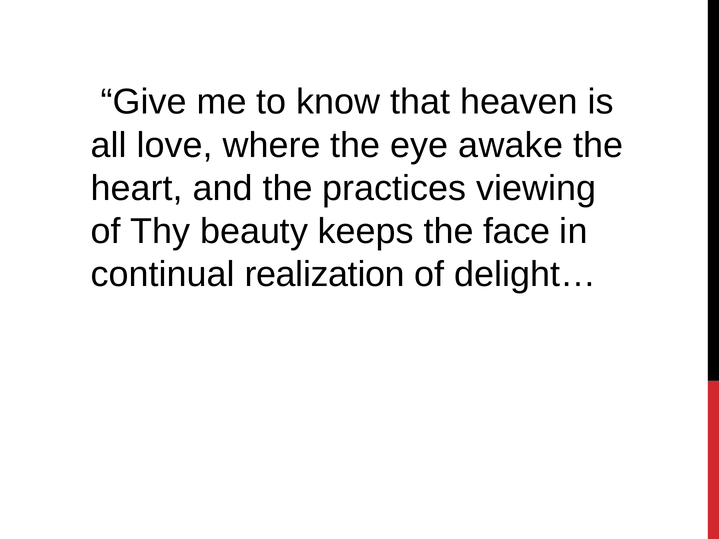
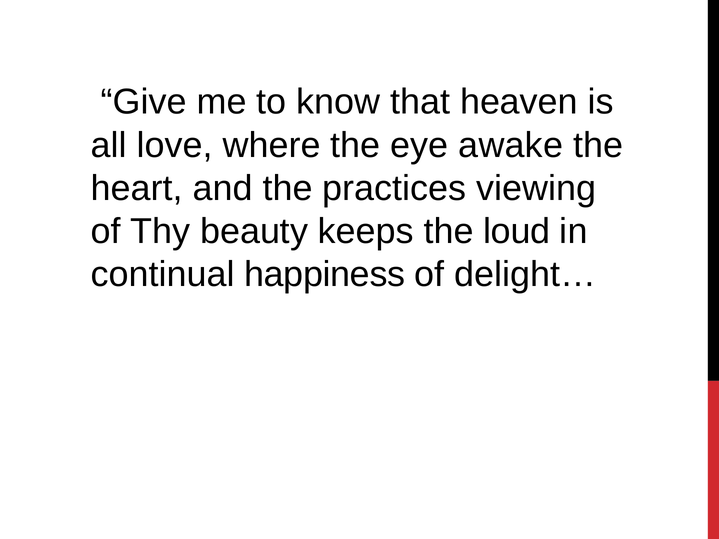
face: face -> loud
realization: realization -> happiness
